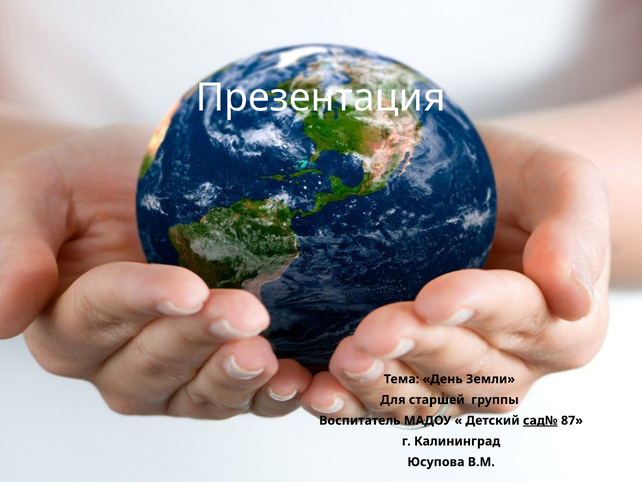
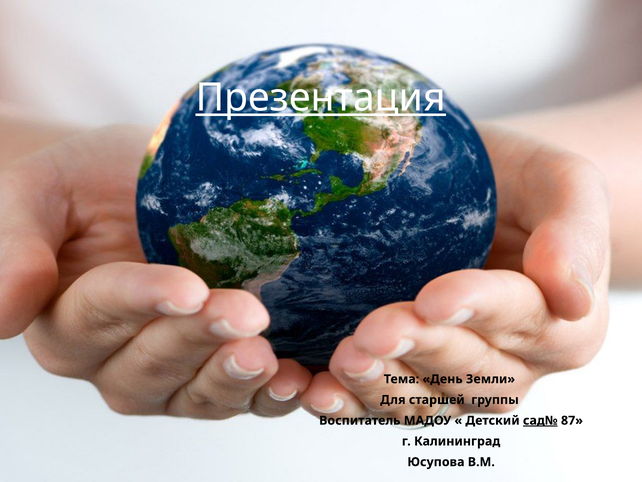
Презентация underline: none -> present
